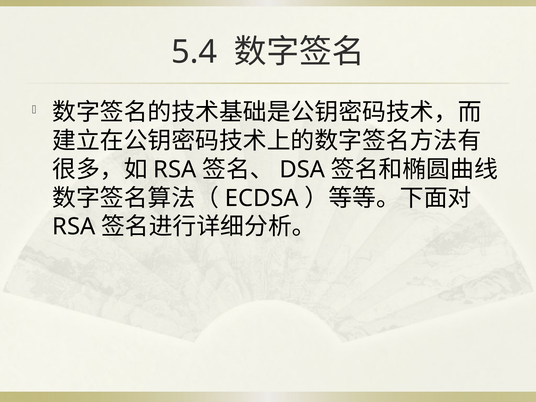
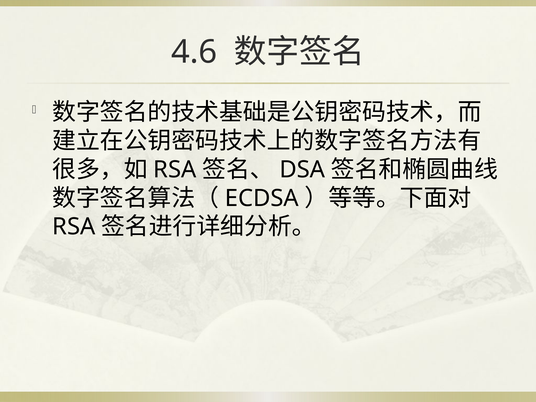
5.4: 5.4 -> 4.6
